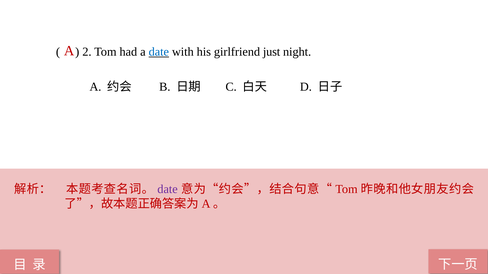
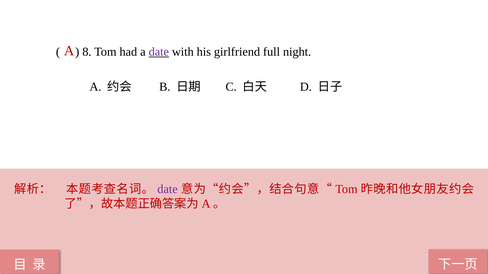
2: 2 -> 8
date at (159, 52) colour: blue -> purple
just: just -> full
